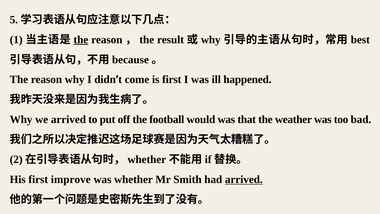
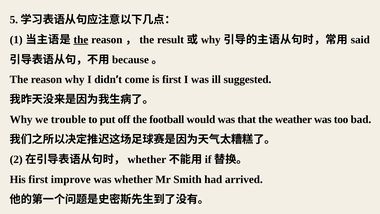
best: best -> said
happened: happened -> suggested
we arrived: arrived -> trouble
arrived at (244, 179) underline: present -> none
